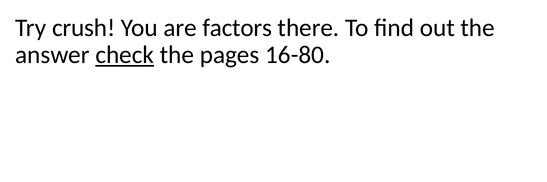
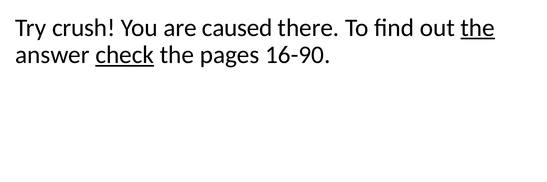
factors: factors -> caused
the at (478, 28) underline: none -> present
16-80: 16-80 -> 16-90
